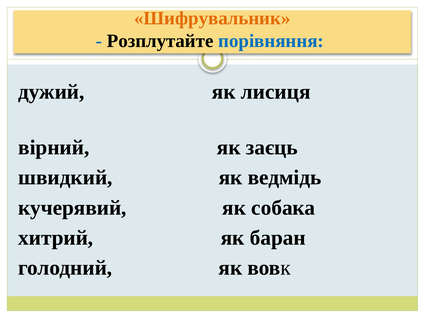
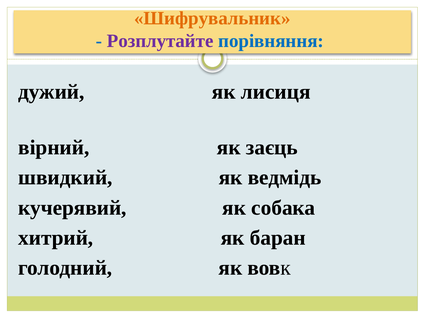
Розплутайте colour: black -> purple
